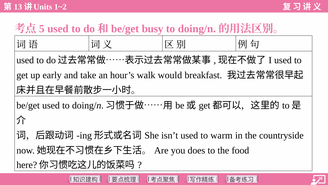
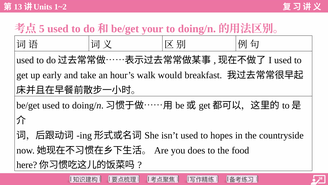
busy: busy -> your
warm: warm -> hopes
